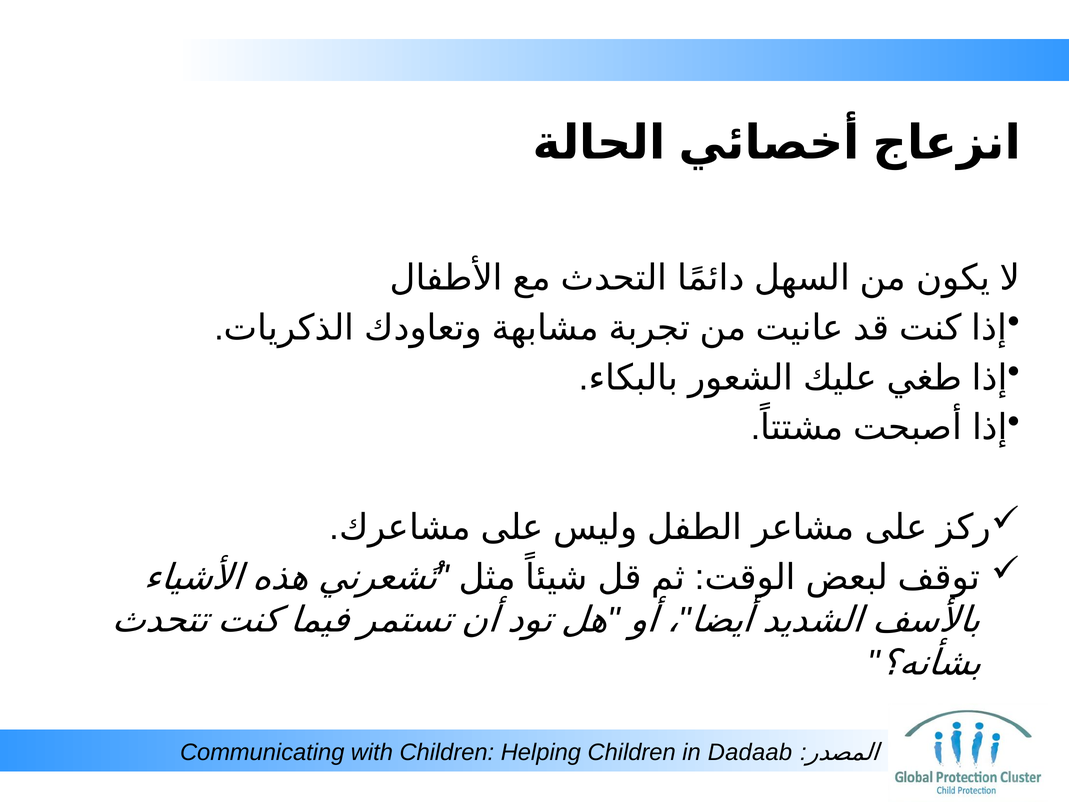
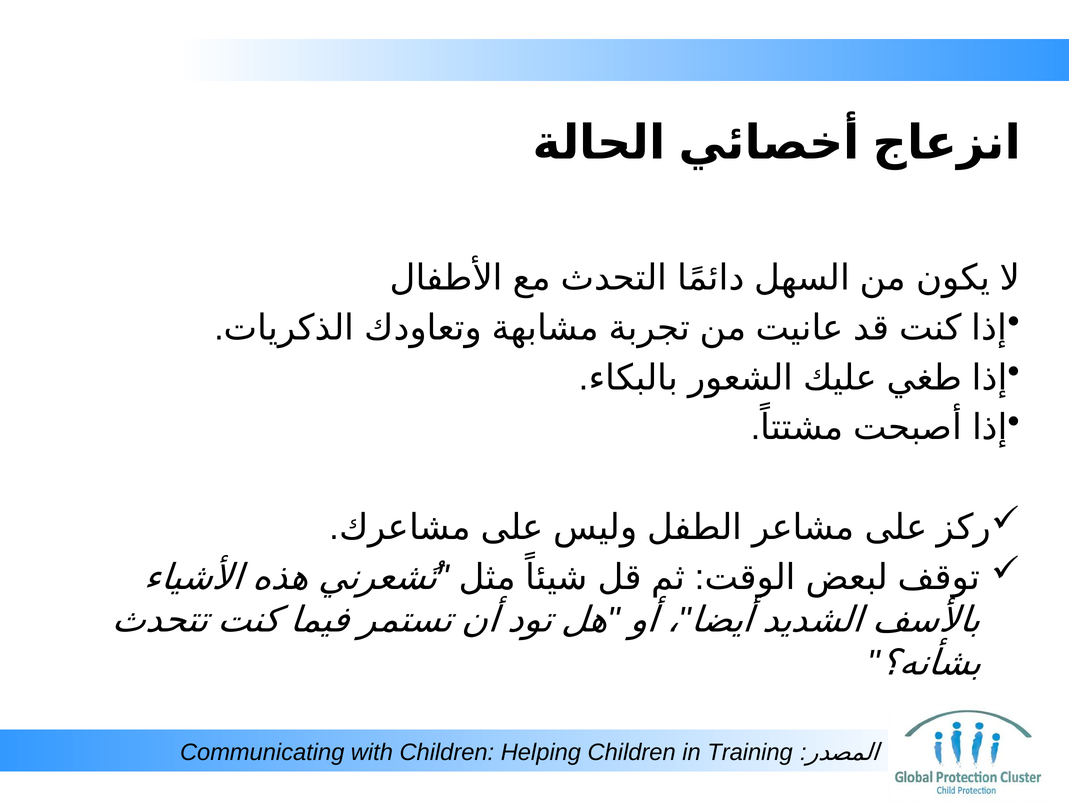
Dadaab: Dadaab -> Training
